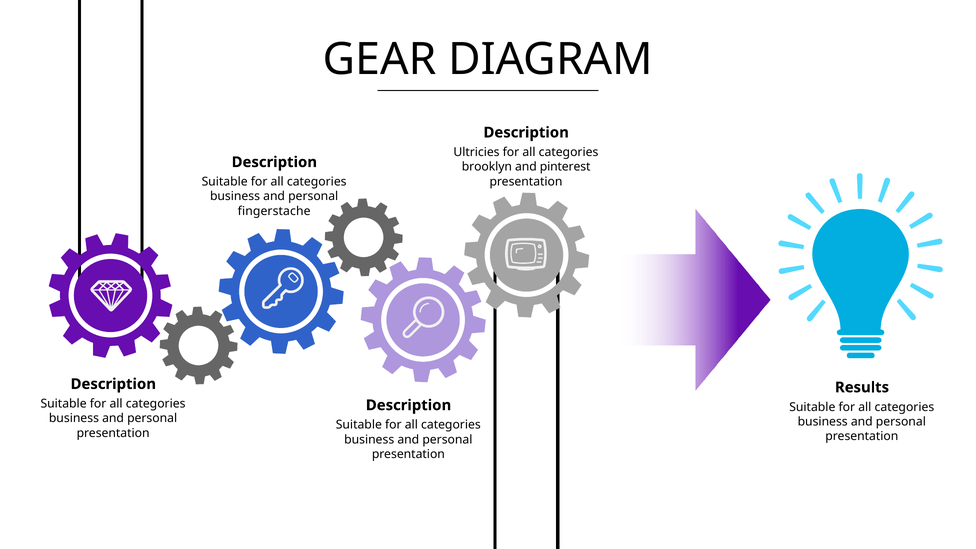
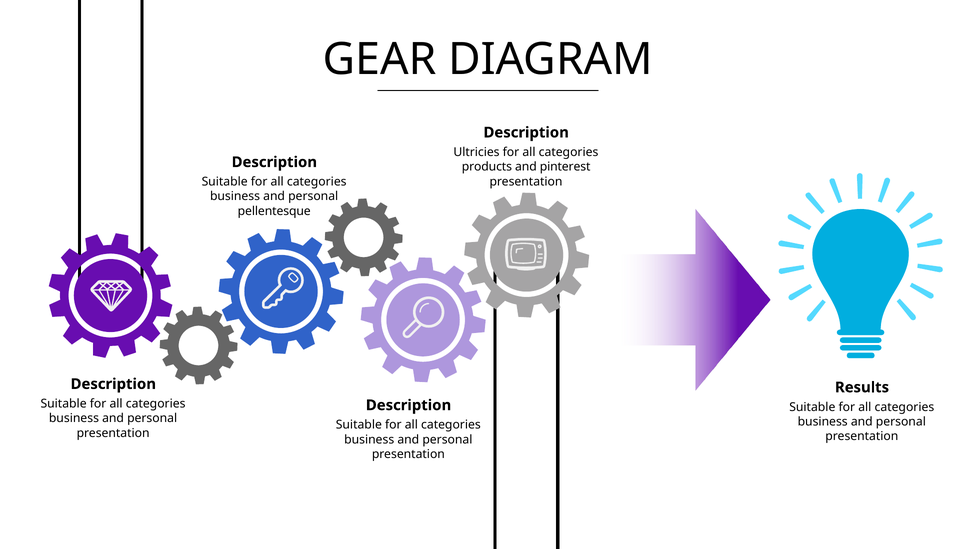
brooklyn: brooklyn -> products
fingerstache: fingerstache -> pellentesque
